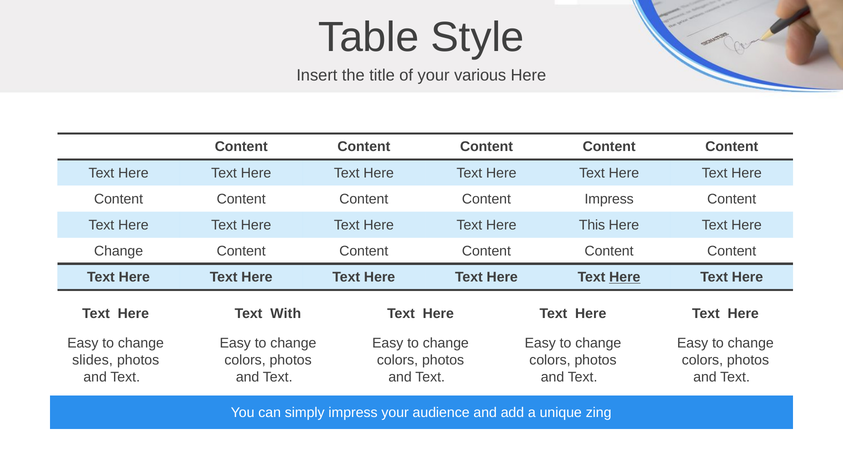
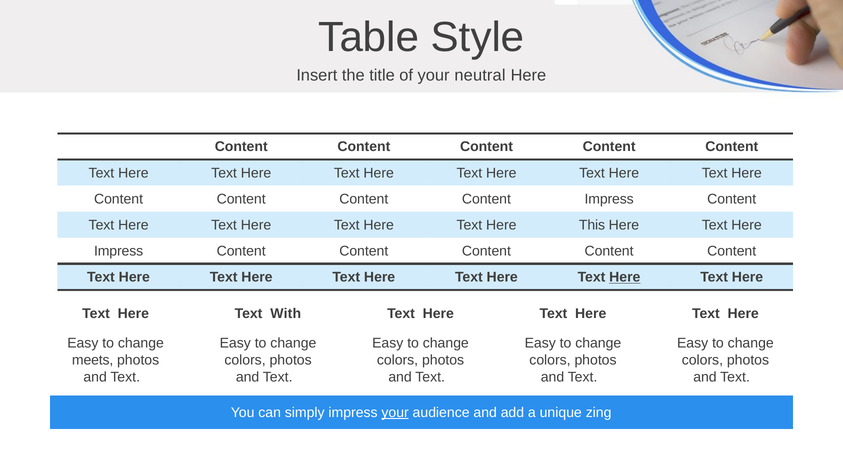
various: various -> neutral
Change at (119, 251): Change -> Impress
slides: slides -> meets
your at (395, 413) underline: none -> present
